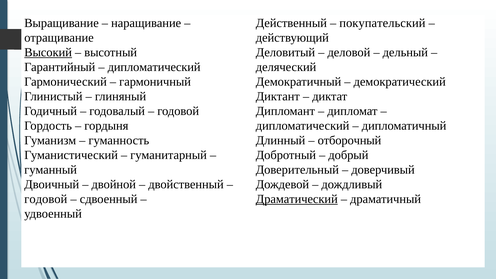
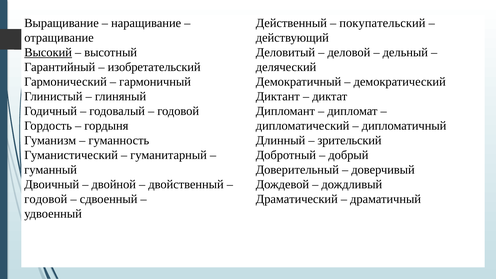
дипломатический at (154, 67): дипломатический -> изобретательский
отборочный: отборочный -> зрительский
Драматический underline: present -> none
